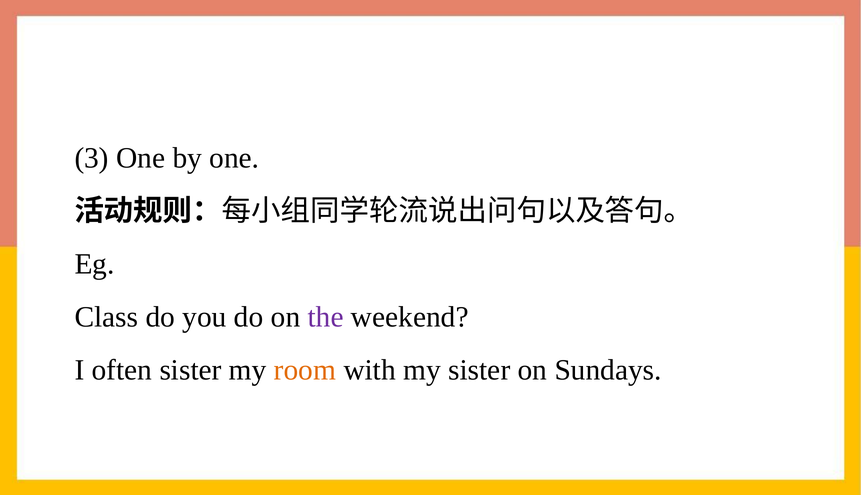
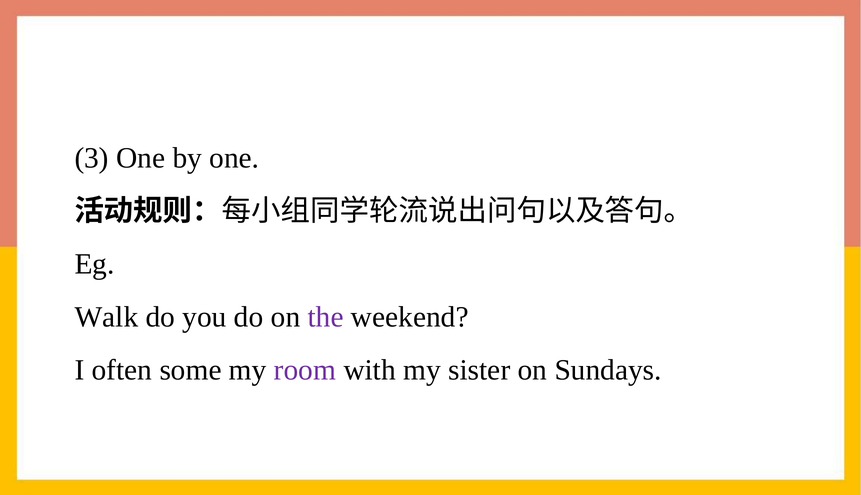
Class: Class -> Walk
often sister: sister -> some
room colour: orange -> purple
